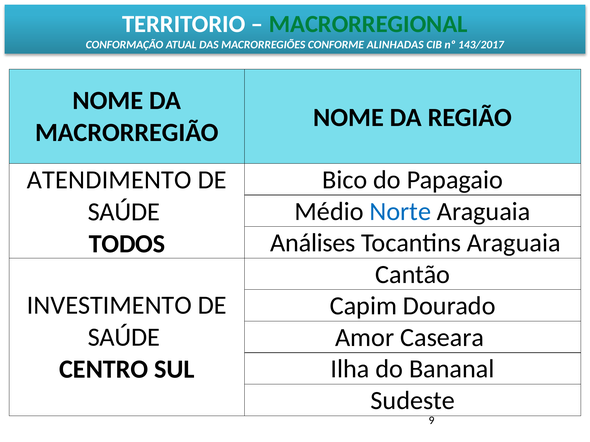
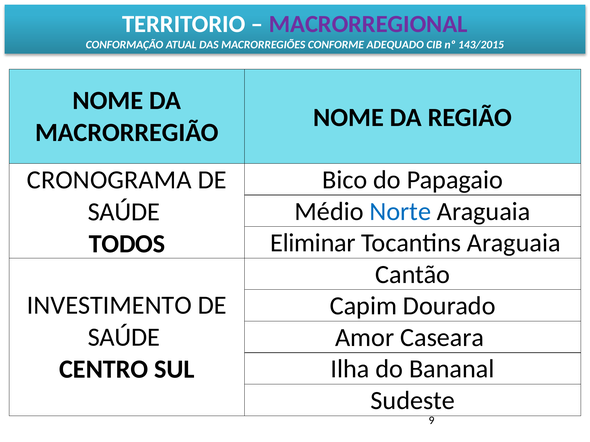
MACRORREGIONAL colour: green -> purple
ALINHADAS: ALINHADAS -> ADEQUADO
143/2017: 143/2017 -> 143/2015
ATENDIMENTO: ATENDIMENTO -> CRONOGRAMA
Análises: Análises -> Eliminar
